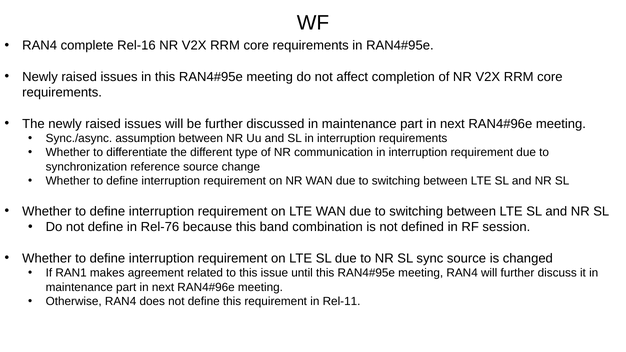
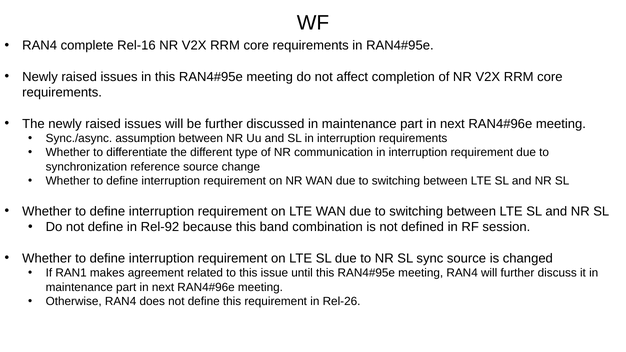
Rel-76: Rel-76 -> Rel-92
Rel-11: Rel-11 -> Rel-26
